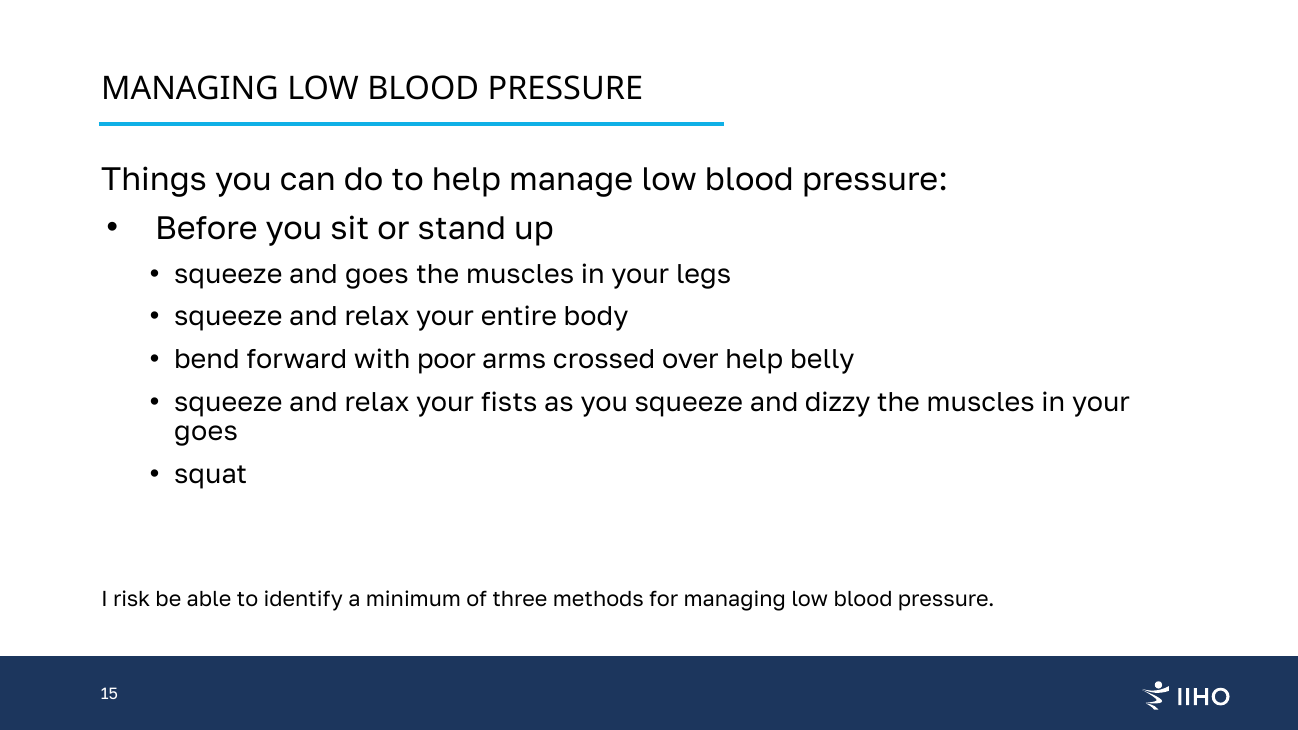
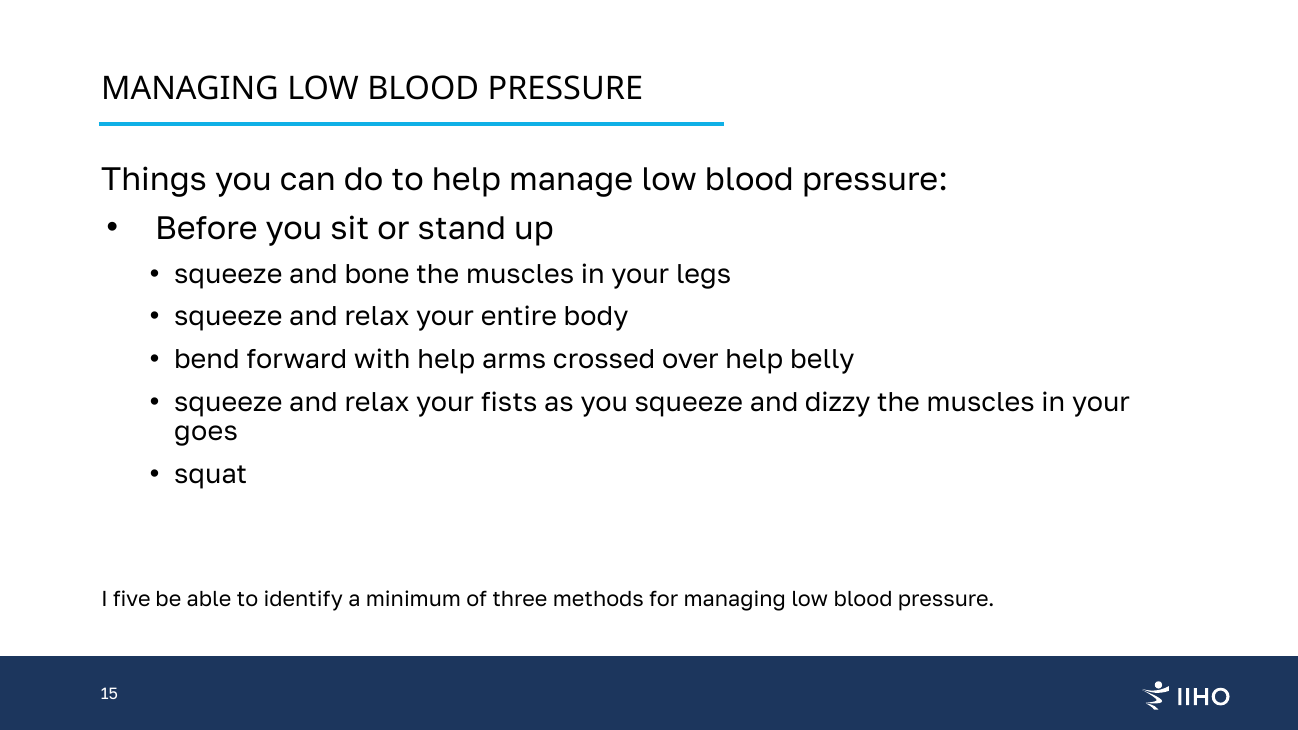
and goes: goes -> bone
with poor: poor -> help
risk: risk -> five
